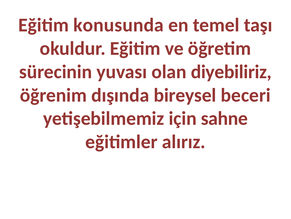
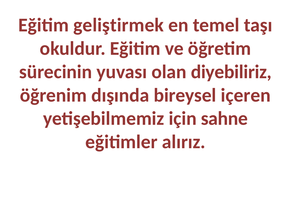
konusunda: konusunda -> geliştirmek
beceri: beceri -> içeren
